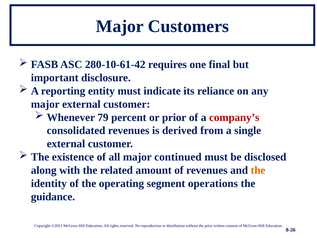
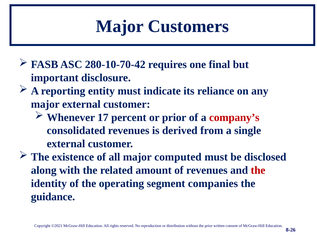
280-10-61-42: 280-10-61-42 -> 280-10-70-42
79: 79 -> 17
continued: continued -> computed
the at (258, 170) colour: orange -> red
operations: operations -> companies
